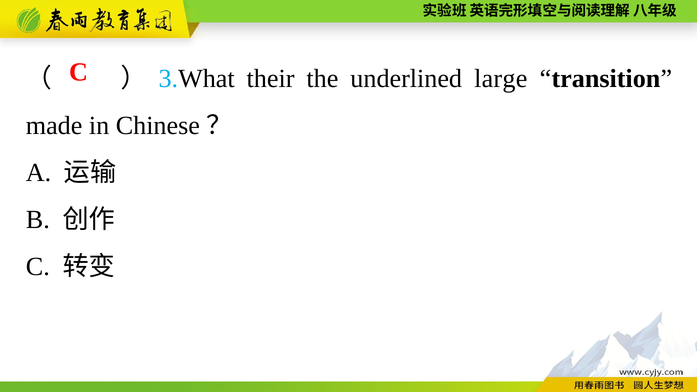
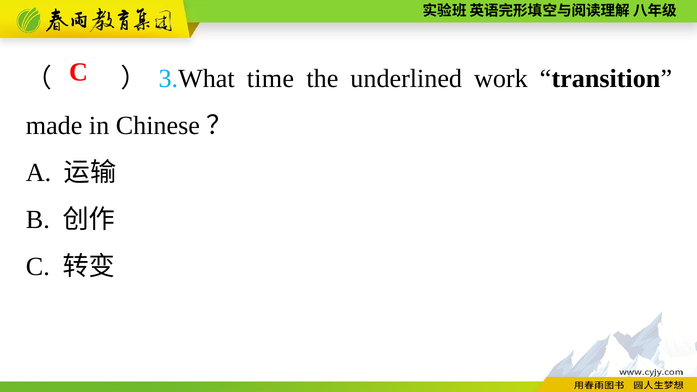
their: their -> time
large: large -> work
